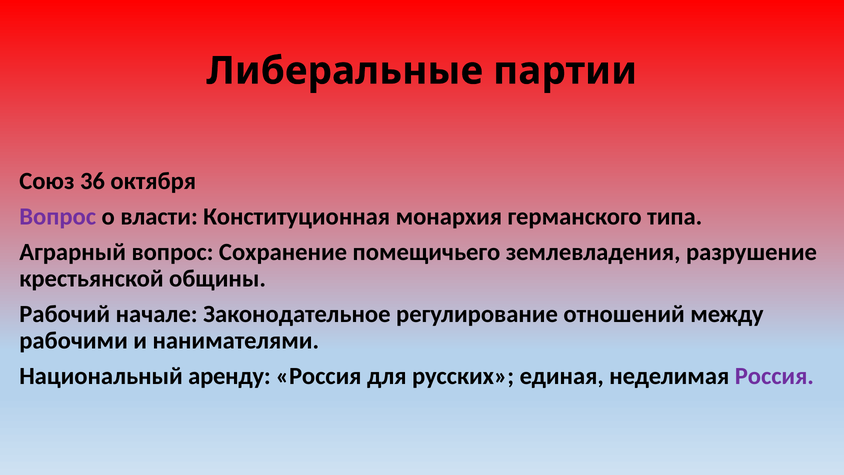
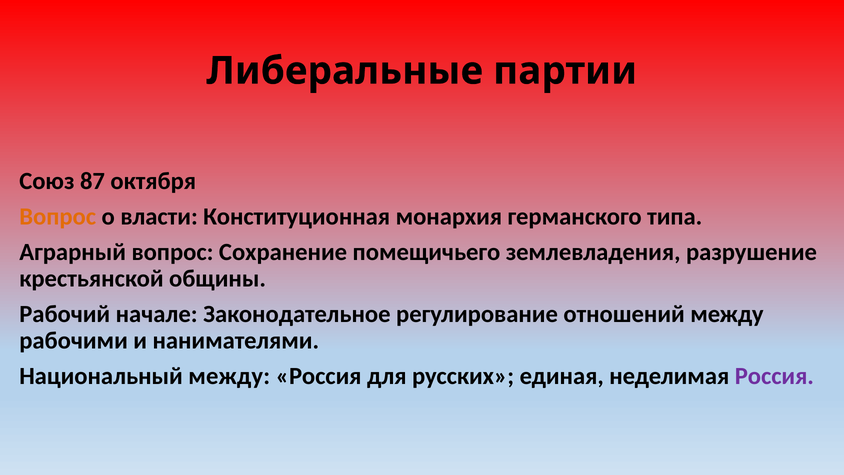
36: 36 -> 87
Вопрос at (58, 216) colour: purple -> orange
Национальный аренду: аренду -> между
